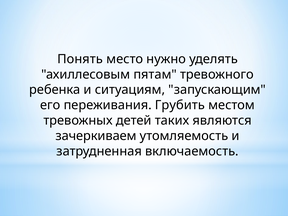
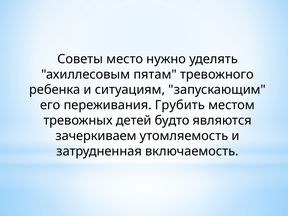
Понять: Понять -> Советы
таких: таких -> будто
